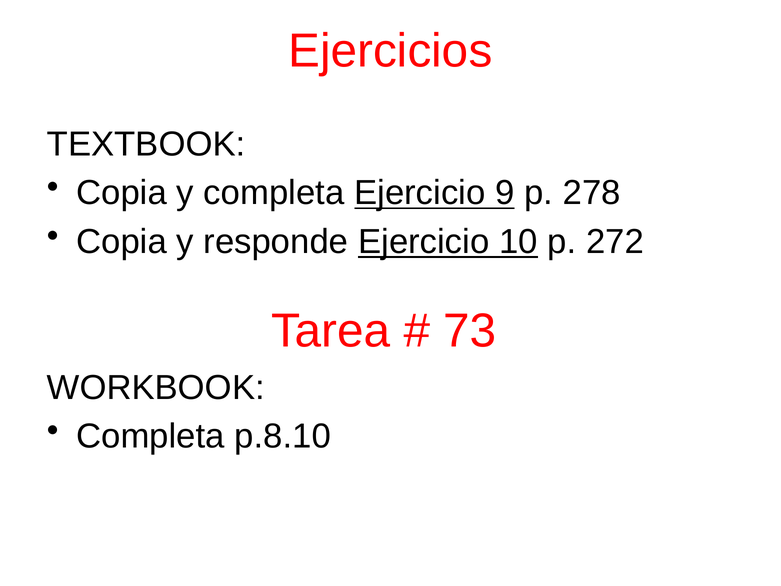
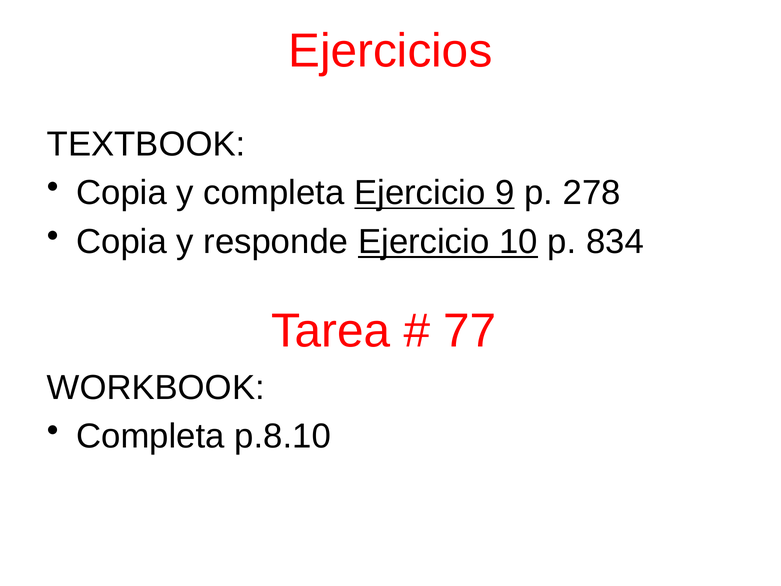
272: 272 -> 834
73: 73 -> 77
